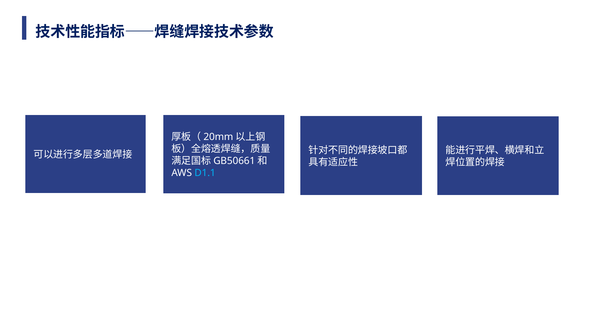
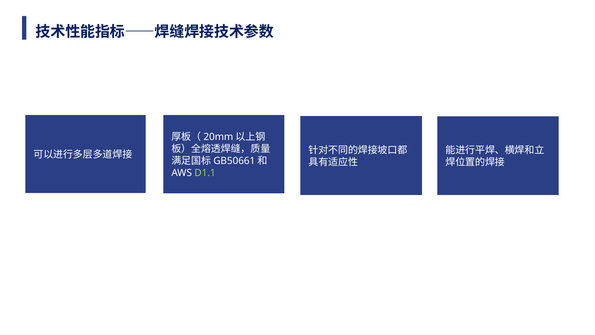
D1.1 colour: light blue -> light green
